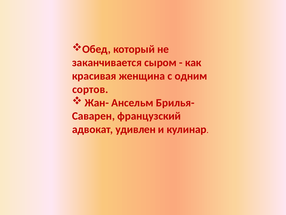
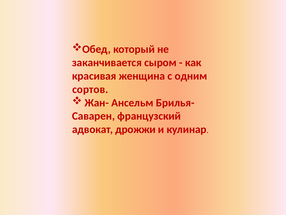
удивлен: удивлен -> дрожжи
